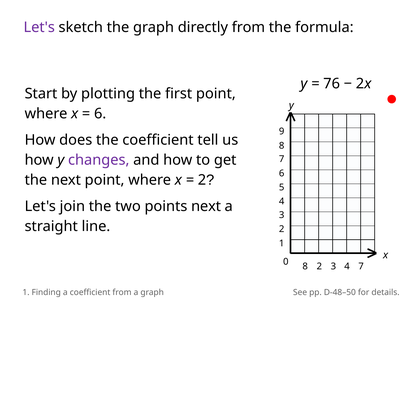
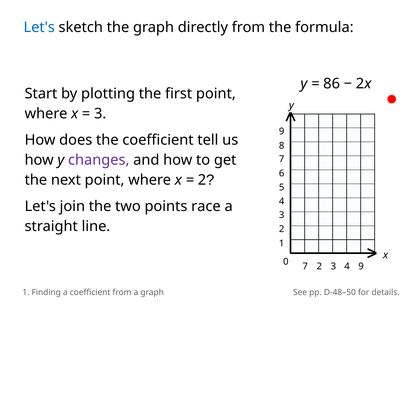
Let's at (39, 27) colour: purple -> blue
76: 76 -> 86
6 at (100, 114): 6 -> 3
points next: next -> race
0 8: 8 -> 7
4 7: 7 -> 9
